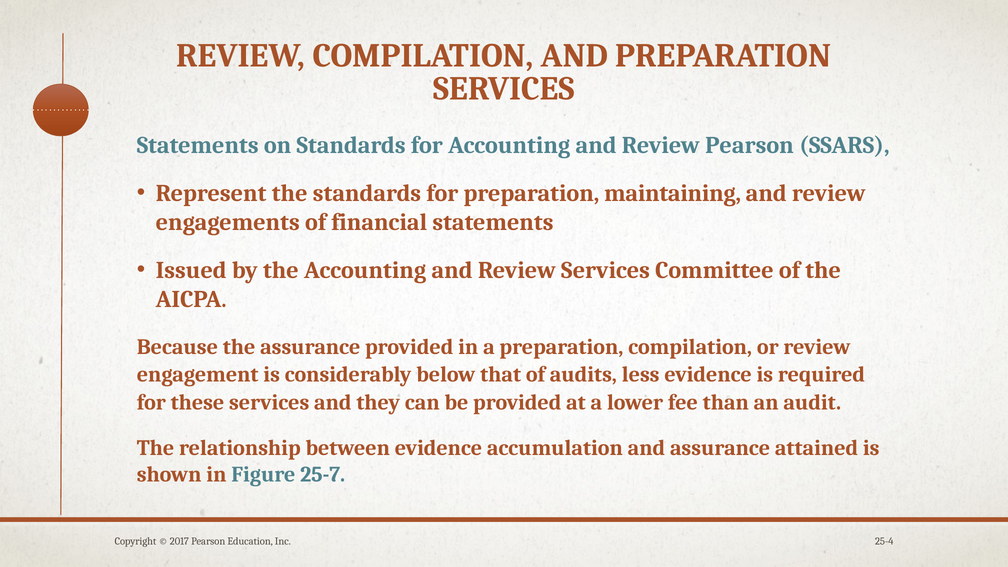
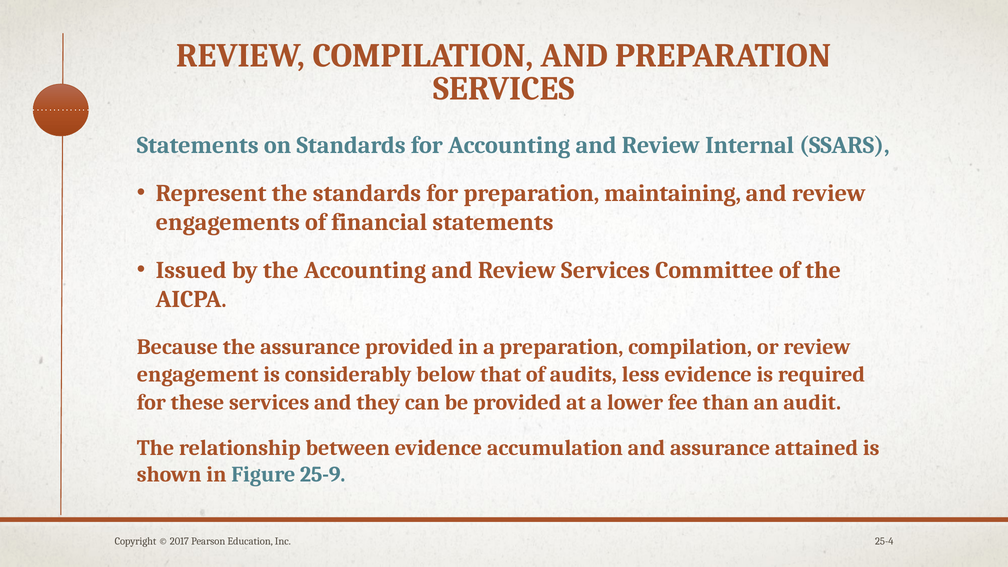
Review Pearson: Pearson -> Internal
25-7: 25-7 -> 25-9
